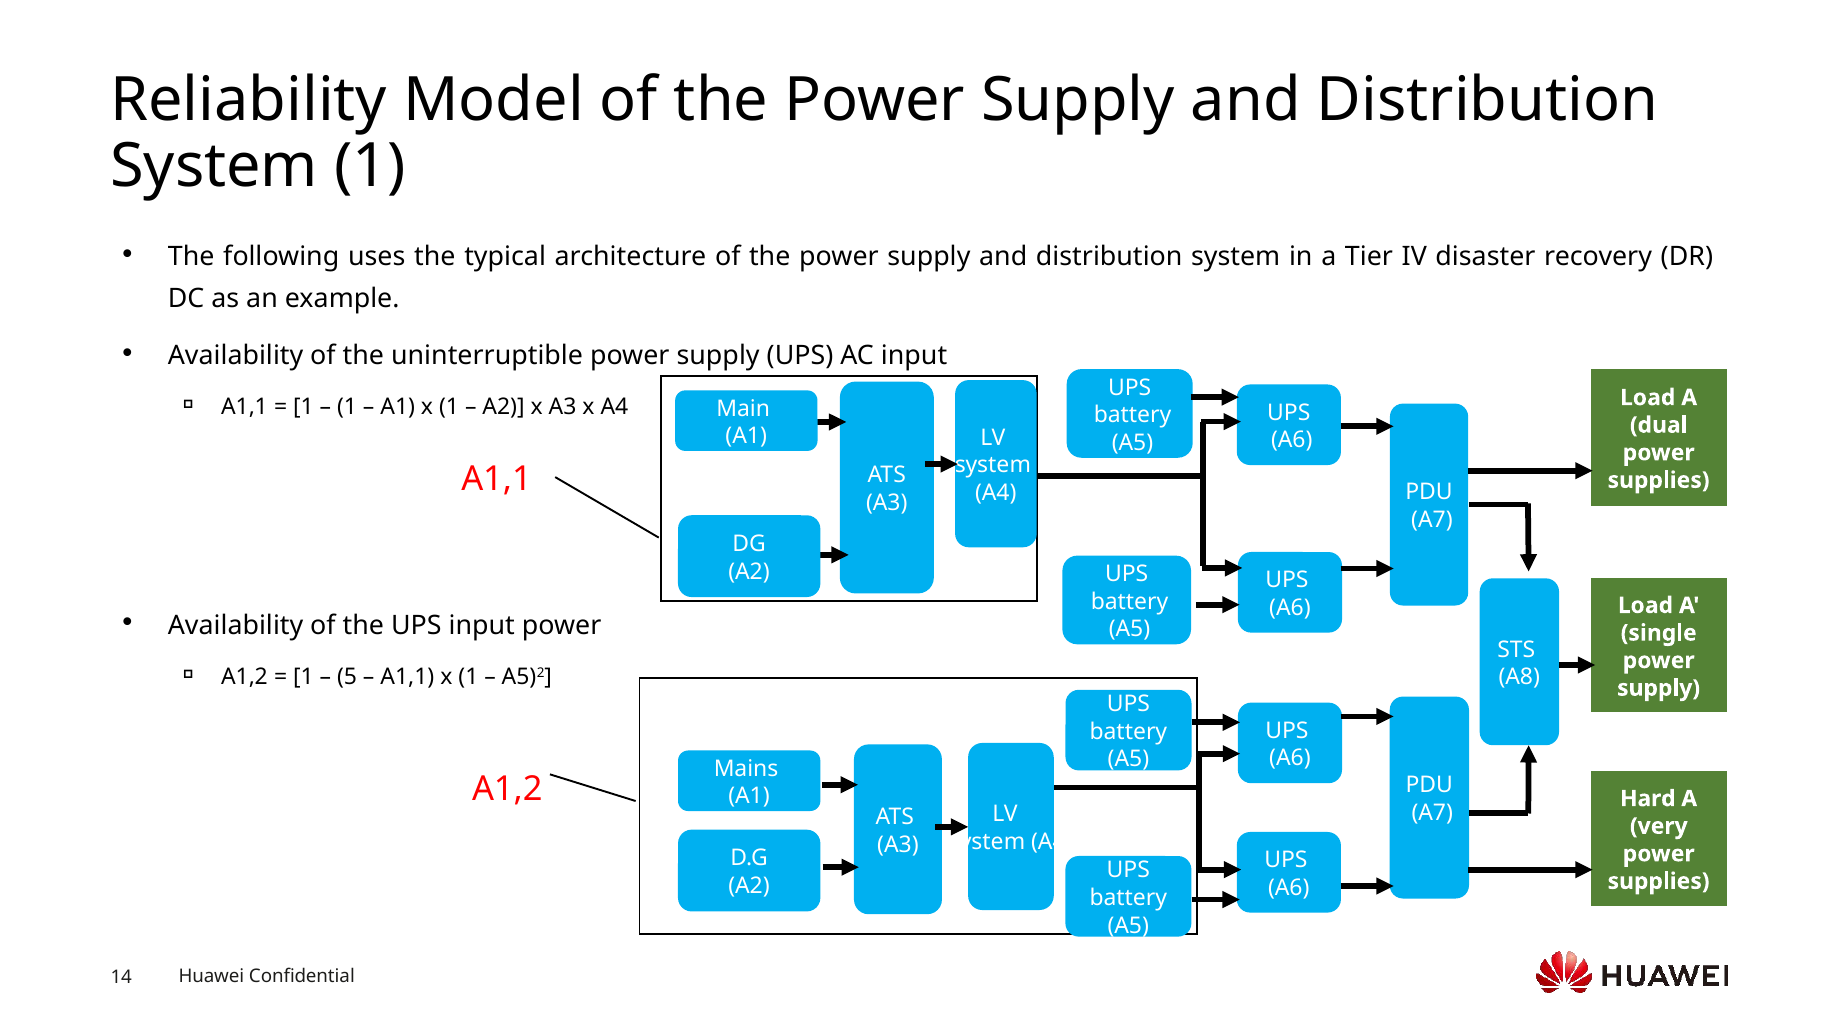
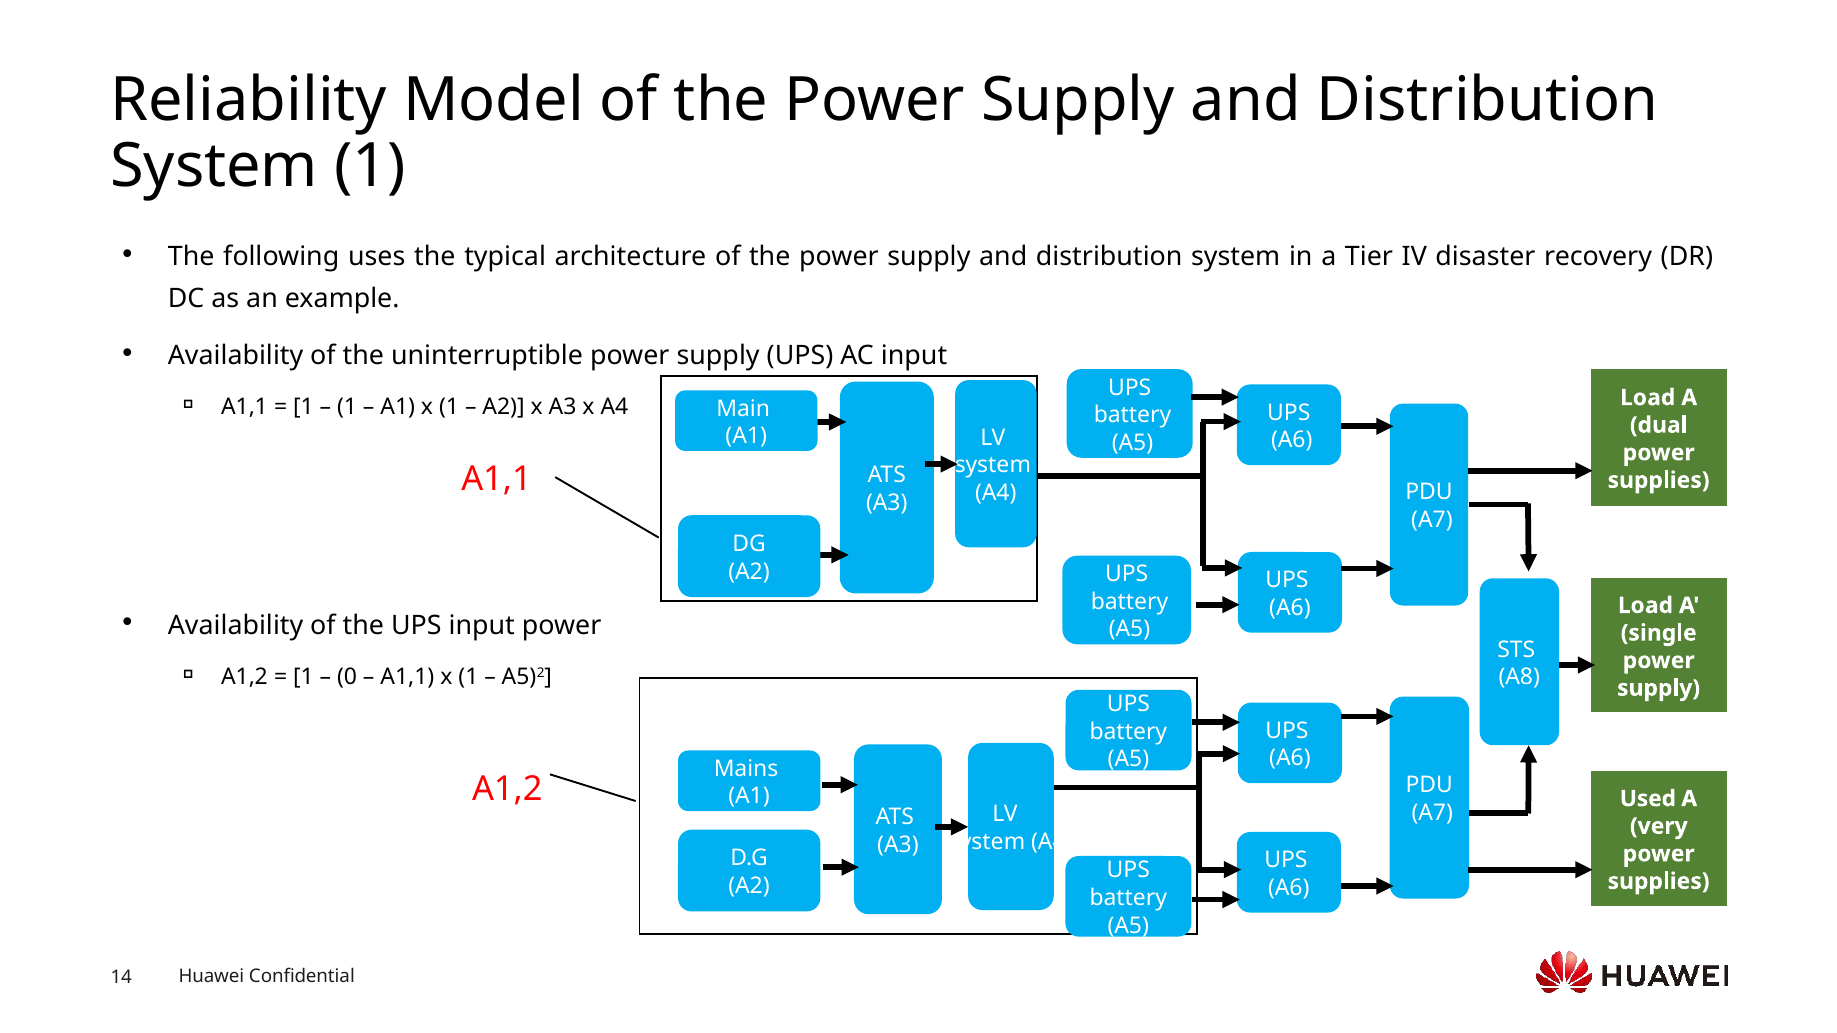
5: 5 -> 0
Hard: Hard -> Used
